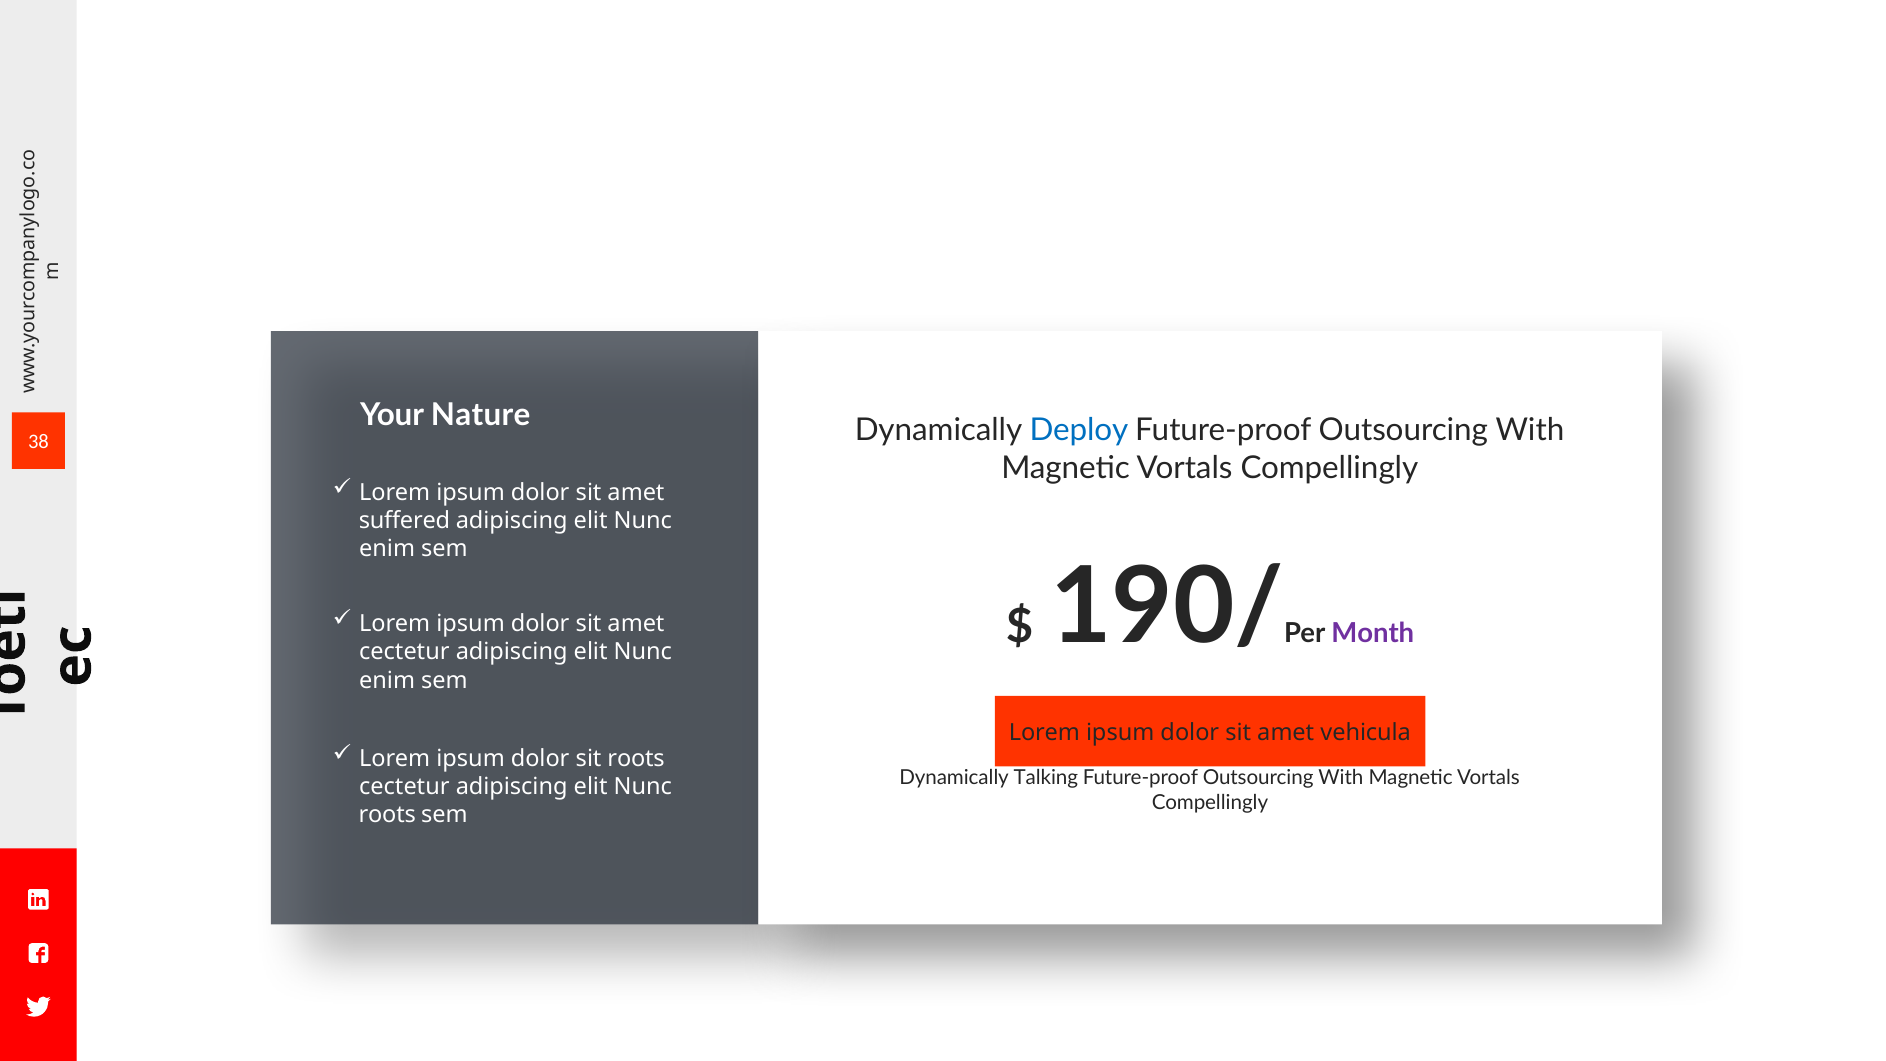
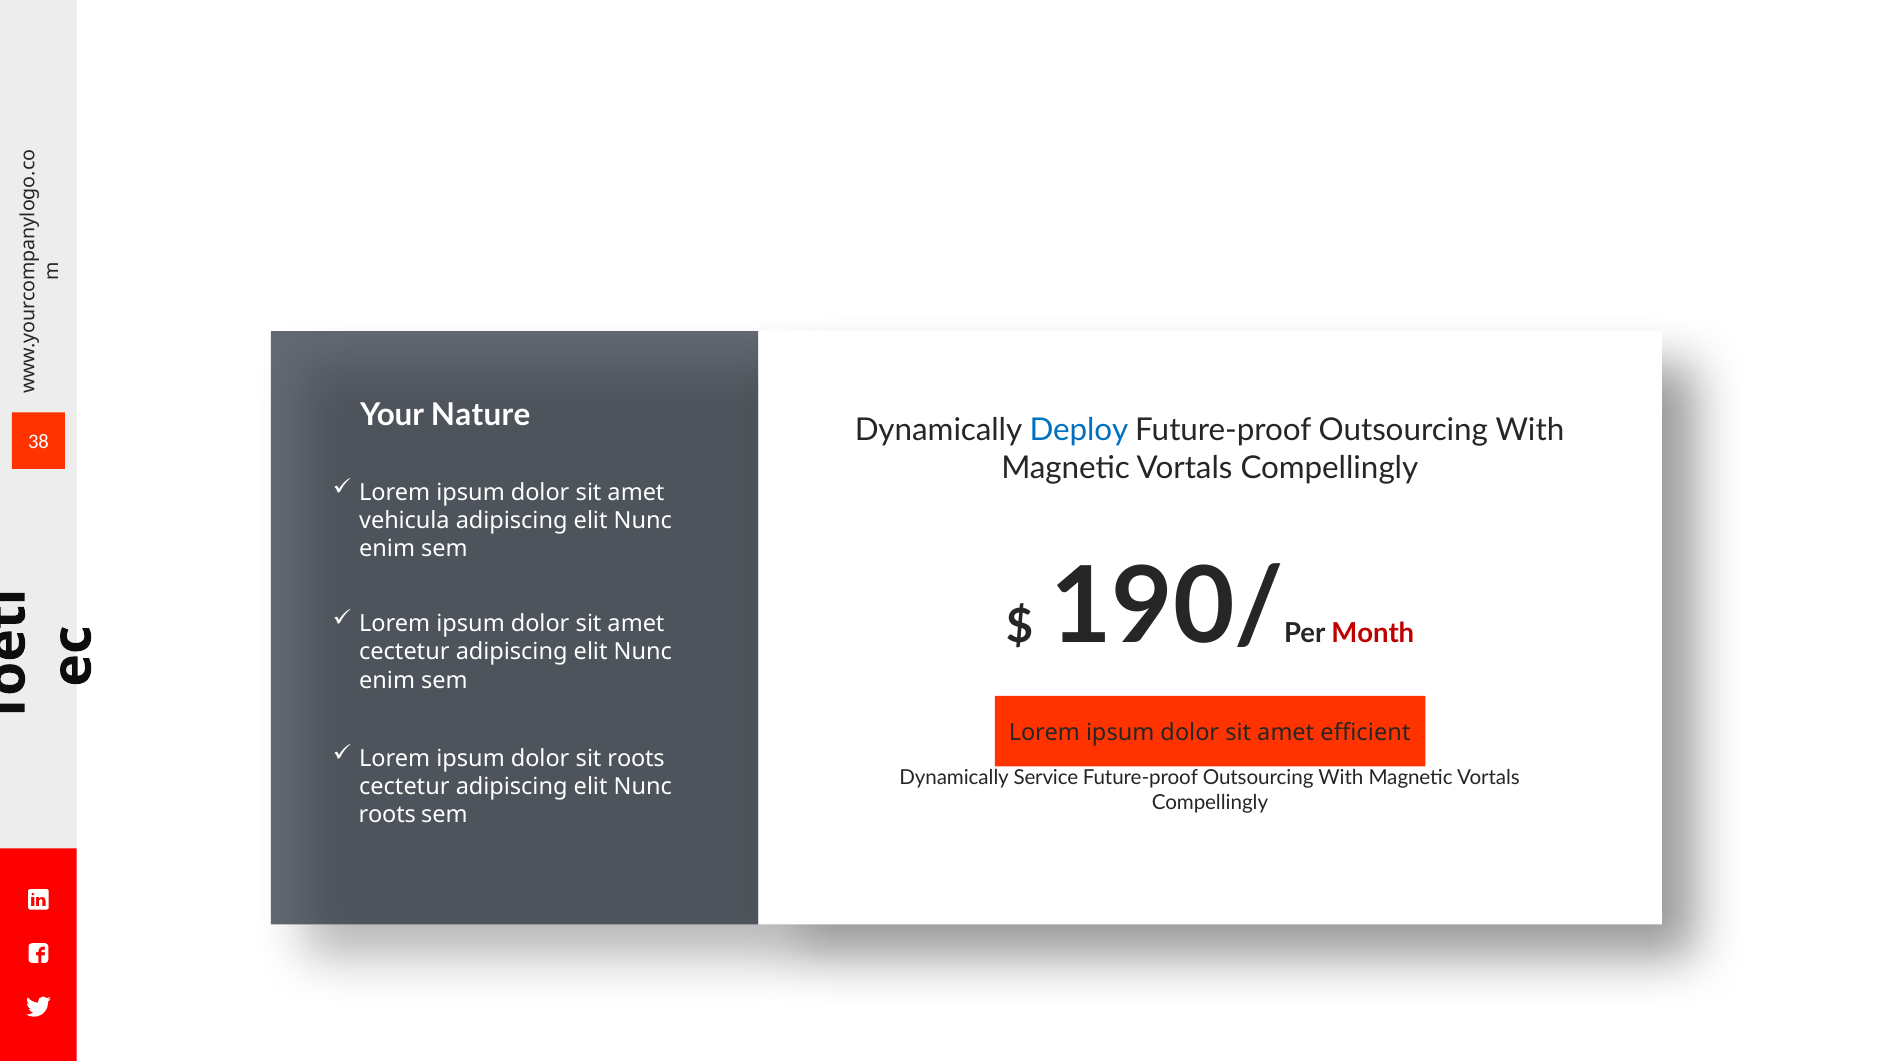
suffered: suffered -> vehicula
Month colour: purple -> red
vehicula: vehicula -> efficient
Talking: Talking -> Service
